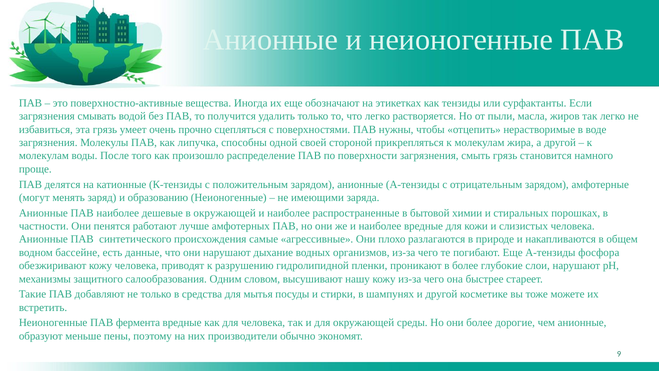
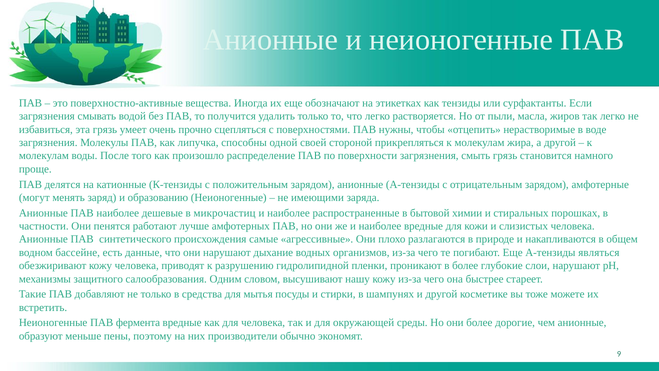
в окружающей: окружающей -> микрочастиц
фосфора: фосфора -> являться
